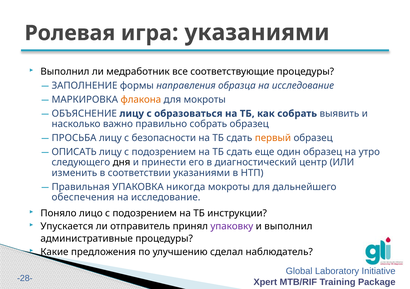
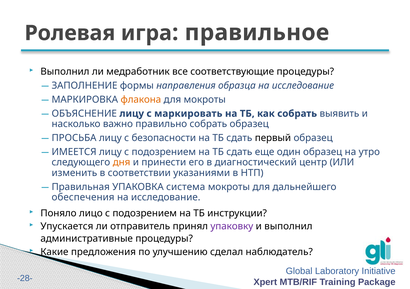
игра указаниями: указаниями -> правильное
образоваться: образоваться -> маркировать
первый colour: orange -> black
ОПИСАТЬ: ОПИСАТЬ -> ИМЕЕТСЯ
дня colour: black -> orange
никогда: никогда -> система
